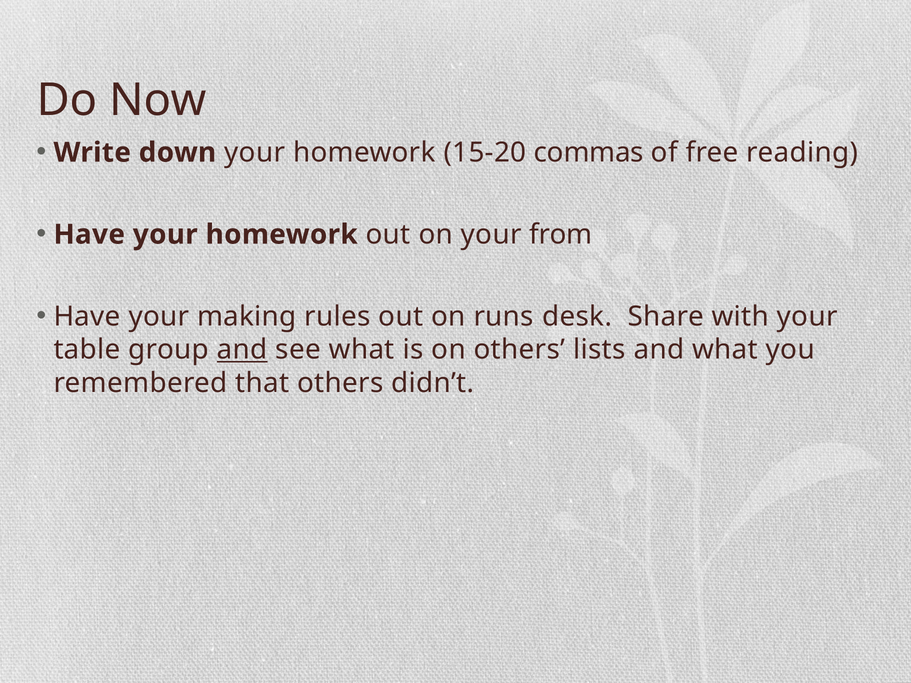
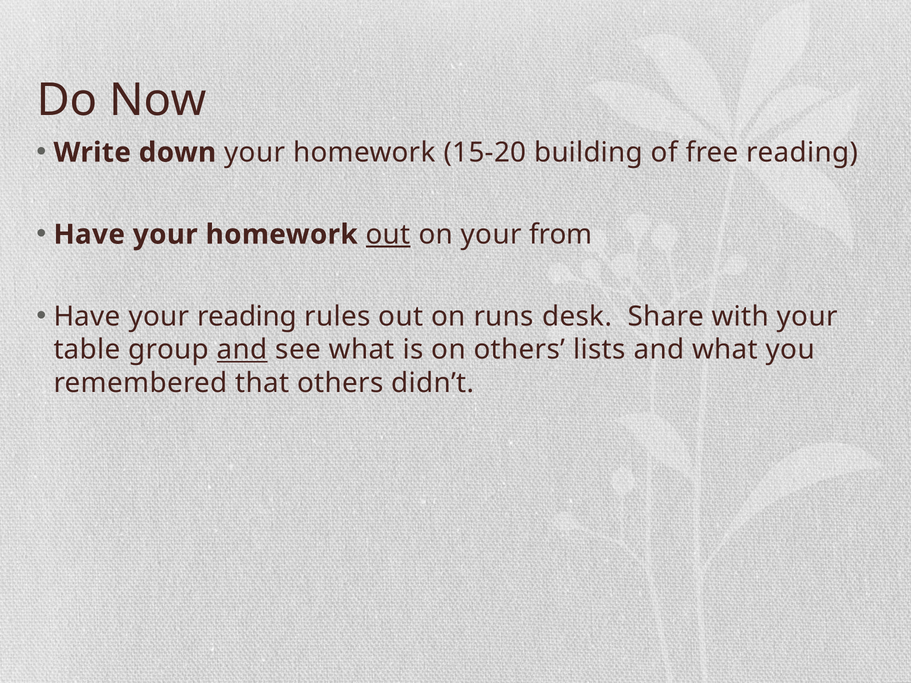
commas: commas -> building
out at (388, 235) underline: none -> present
your making: making -> reading
